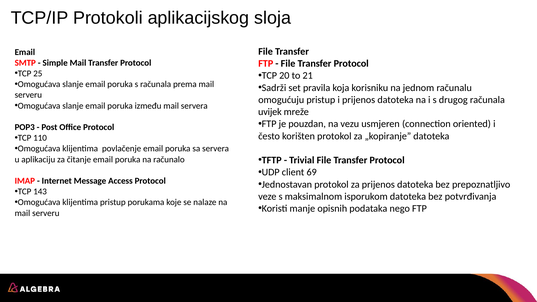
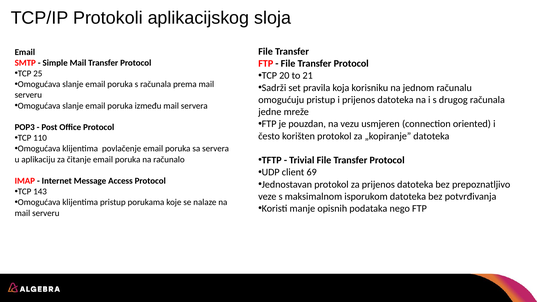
uvijek: uvijek -> jedne
